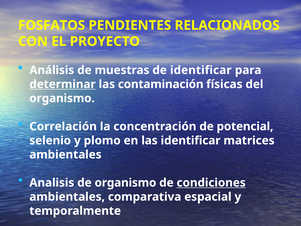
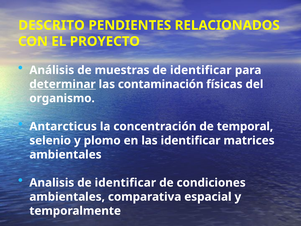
FOSFATOS: FOSFATOS -> DESCRITO
Correlación: Correlación -> Antarcticus
potencial: potencial -> temporal
Analisis de organismo: organismo -> identificar
condiciones underline: present -> none
